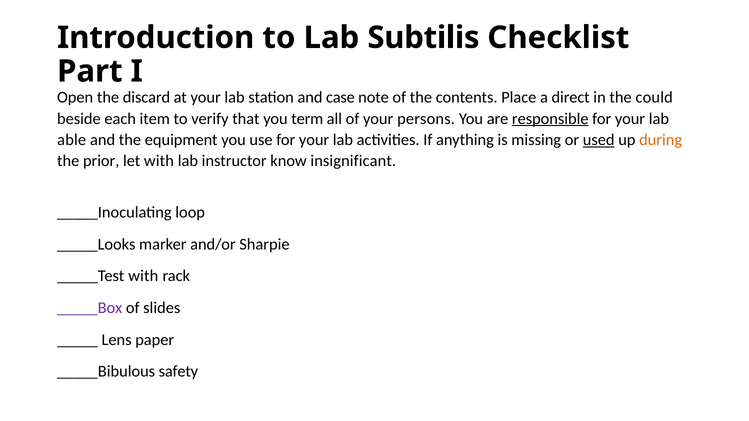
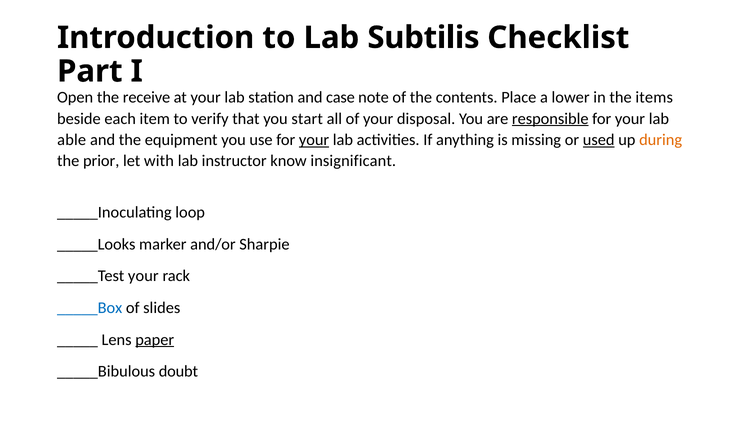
discard: discard -> receive
direct: direct -> lower
could: could -> items
term: term -> start
persons: persons -> disposal
your at (314, 140) underline: none -> present
_____Test with: with -> your
_____Box colour: purple -> blue
paper underline: none -> present
safety: safety -> doubt
